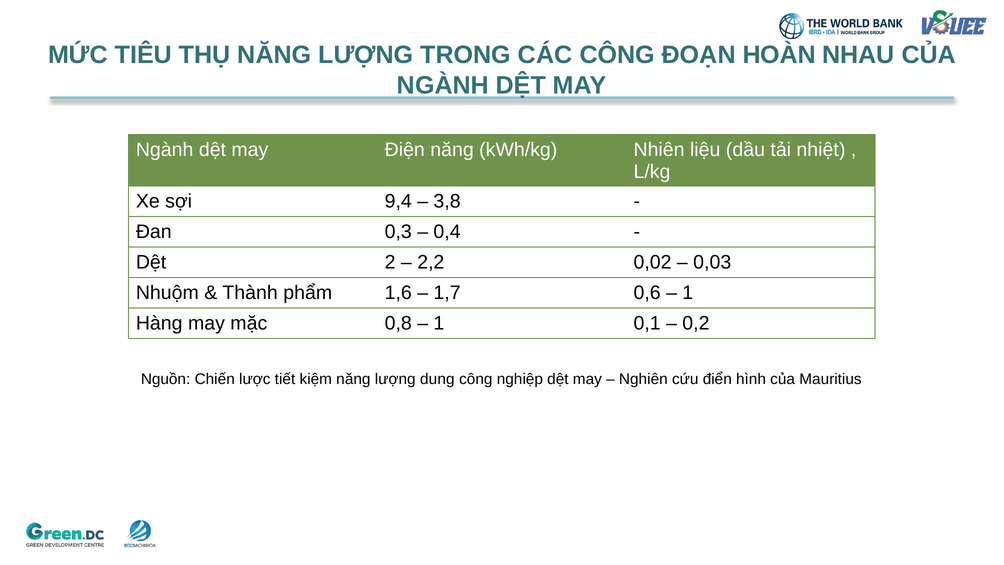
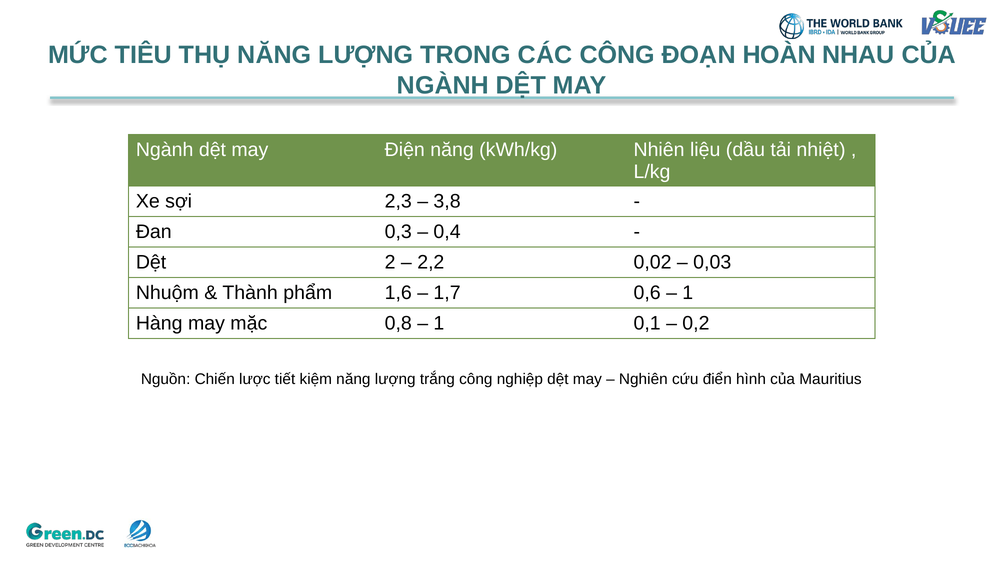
9,4: 9,4 -> 2,3
dung: dung -> trắng
